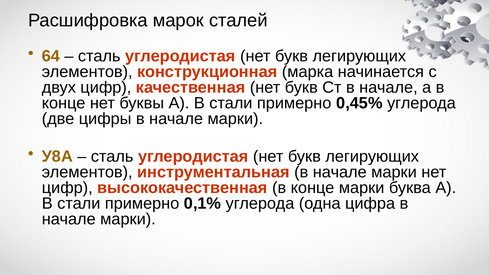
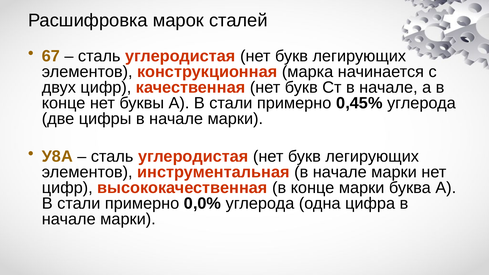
64: 64 -> 67
0,1%: 0,1% -> 0,0%
